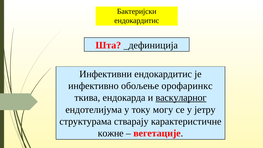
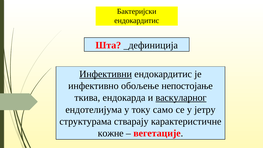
Инфективни underline: none -> present
орофаринкс: орофаринкс -> непостојање
могу: могу -> само
